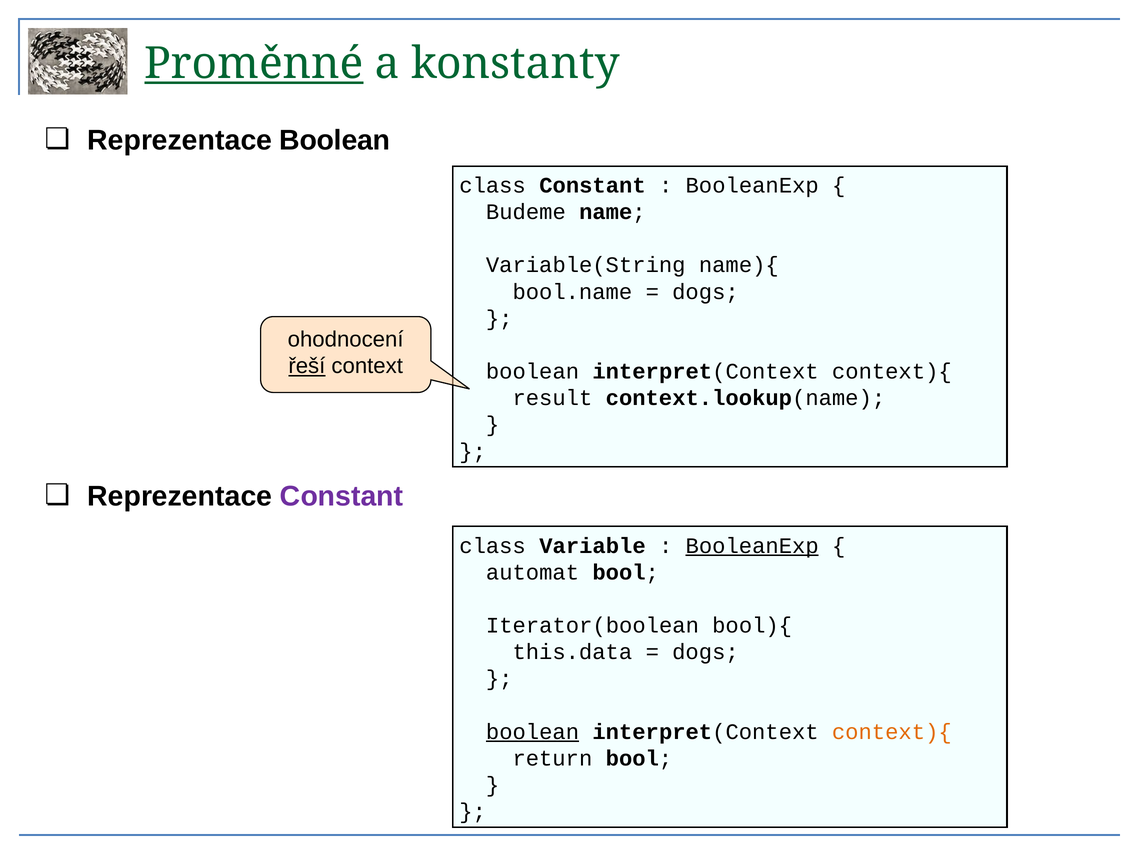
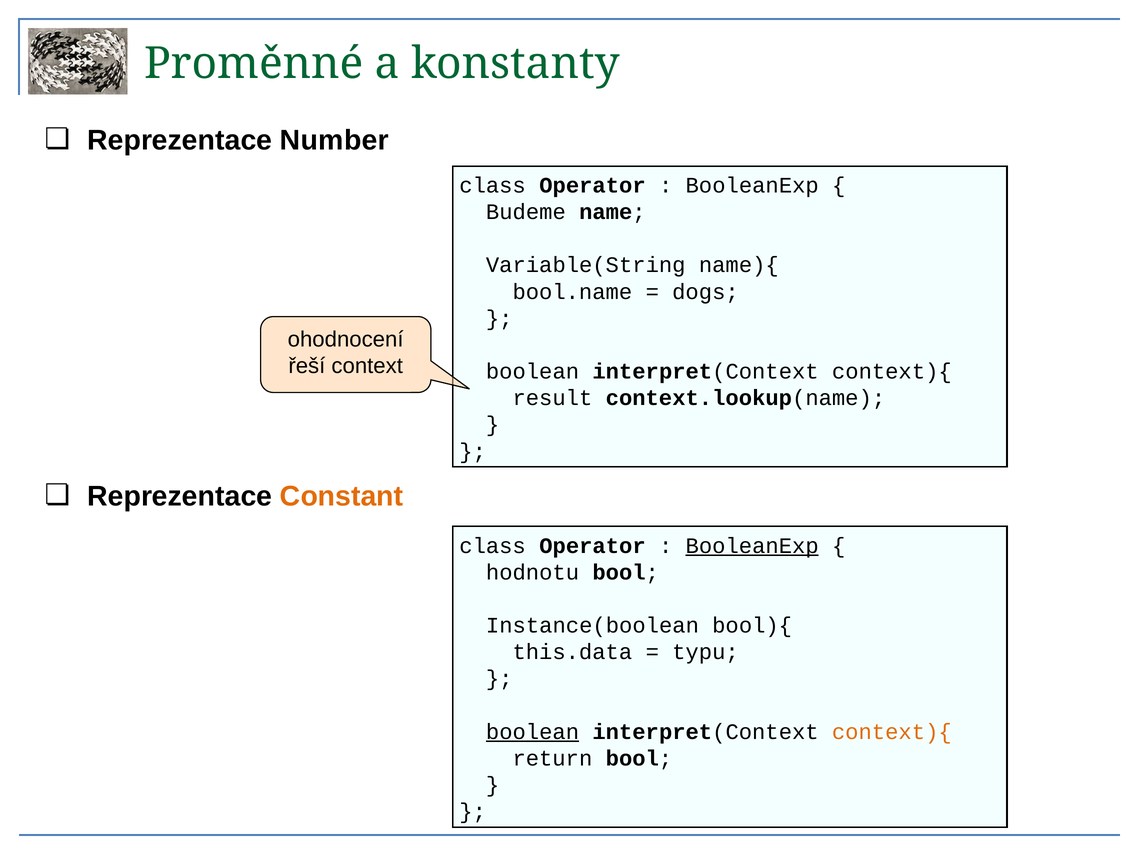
Proměnné underline: present -> none
Reprezentace Boolean: Boolean -> Number
Constant at (592, 185): Constant -> Operator
řeší underline: present -> none
Constant at (342, 496) colour: purple -> orange
Variable at (592, 546): Variable -> Operator
automat: automat -> hodnotu
Iterator(boolean: Iterator(boolean -> Instance(boolean
dogs at (705, 652): dogs -> typu
